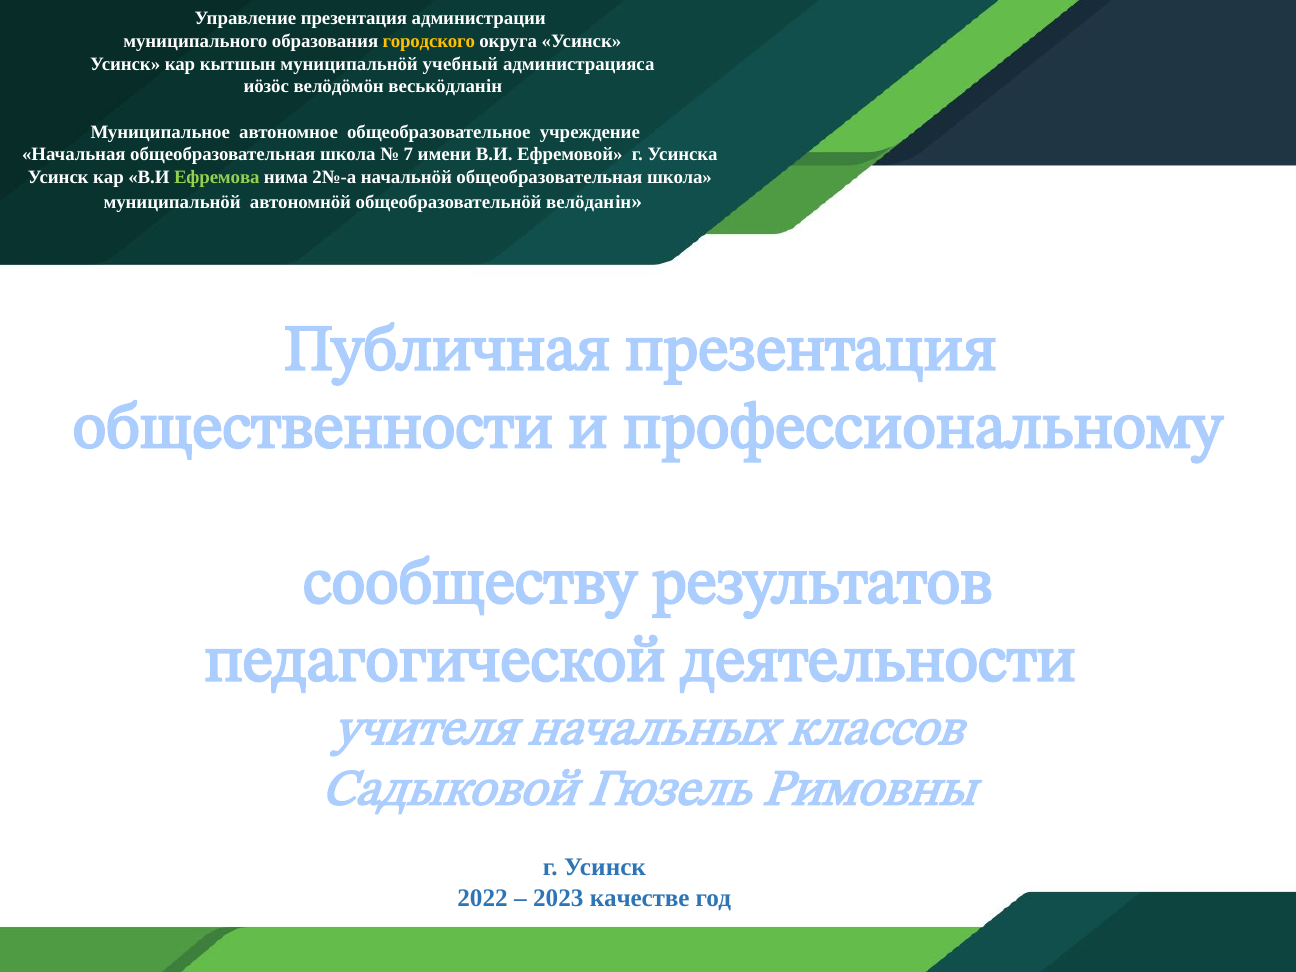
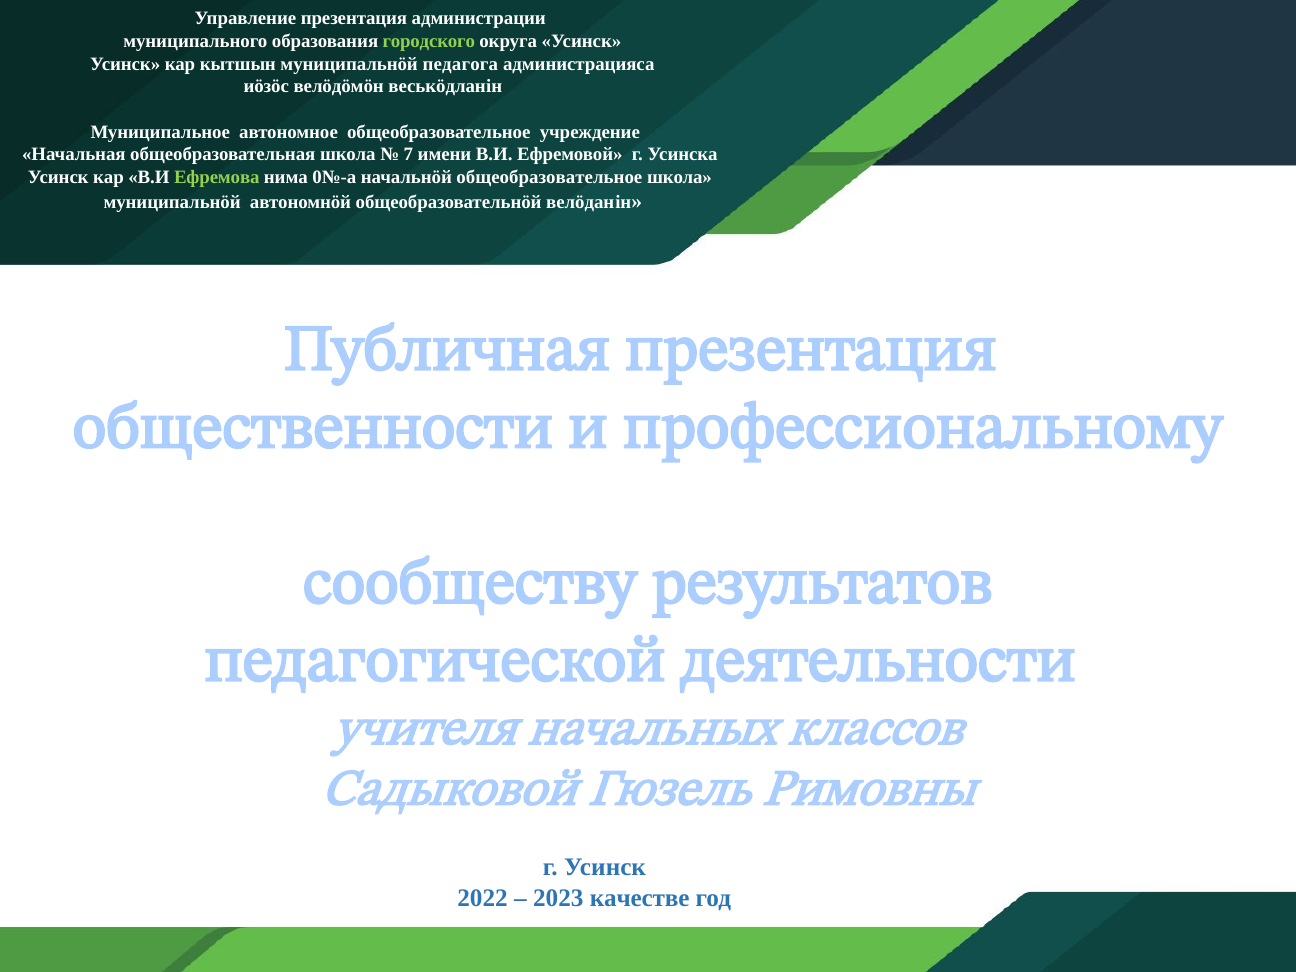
городского colour: yellow -> light green
учебный: учебный -> педагога
2№-а: 2№-а -> 0№-а
начальнöй общеобразовательная: общеобразовательная -> общеобразовательное
